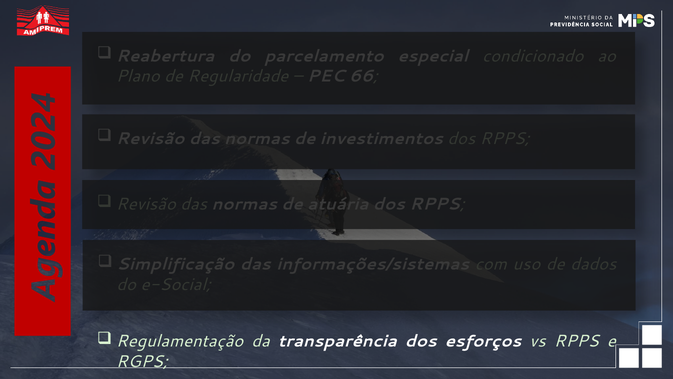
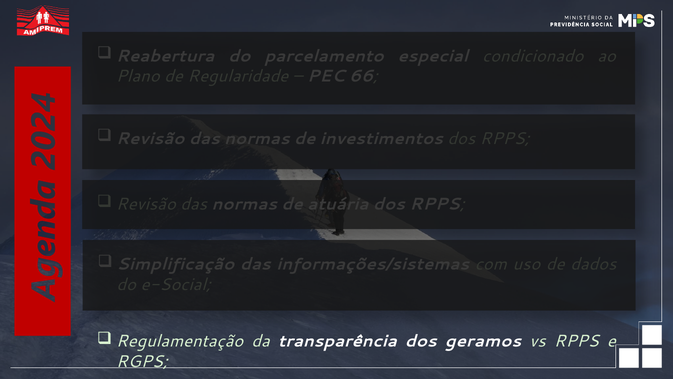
esforços: esforços -> geramos
